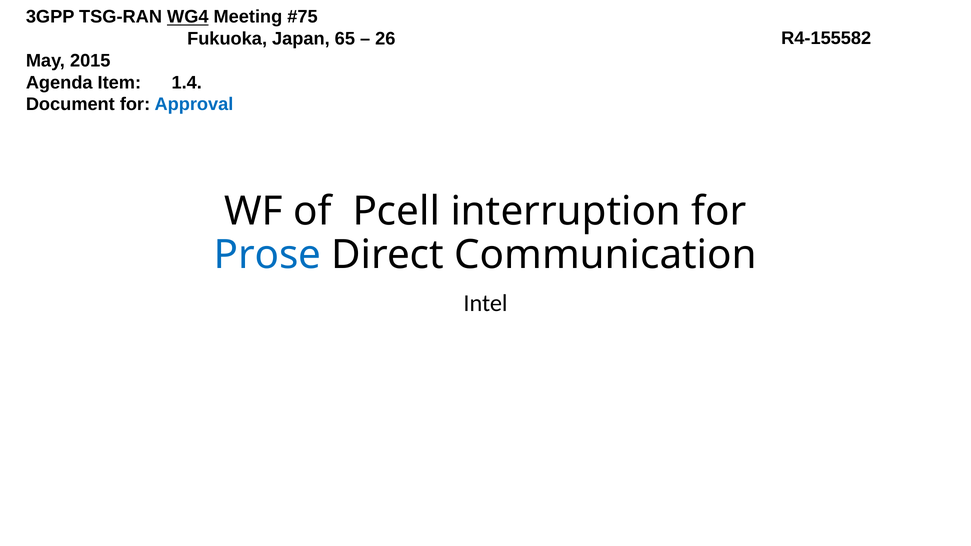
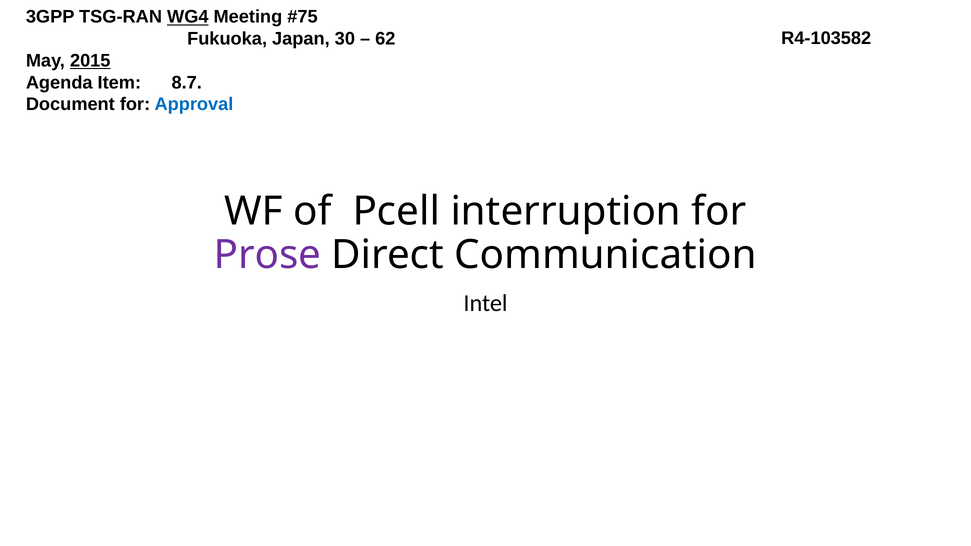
R4-155582: R4-155582 -> R4-103582
65: 65 -> 30
26: 26 -> 62
2015 underline: none -> present
1.4: 1.4 -> 8.7
Prose colour: blue -> purple
